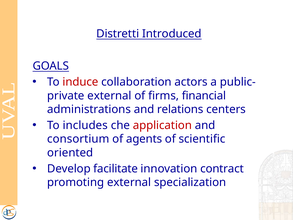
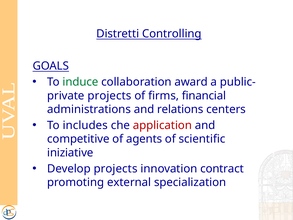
Introduced: Introduced -> Controlling
induce colour: red -> green
actors: actors -> award
external at (109, 96): external -> projects
consortium: consortium -> competitive
oriented: oriented -> iniziative
Develop facilitate: facilitate -> projects
